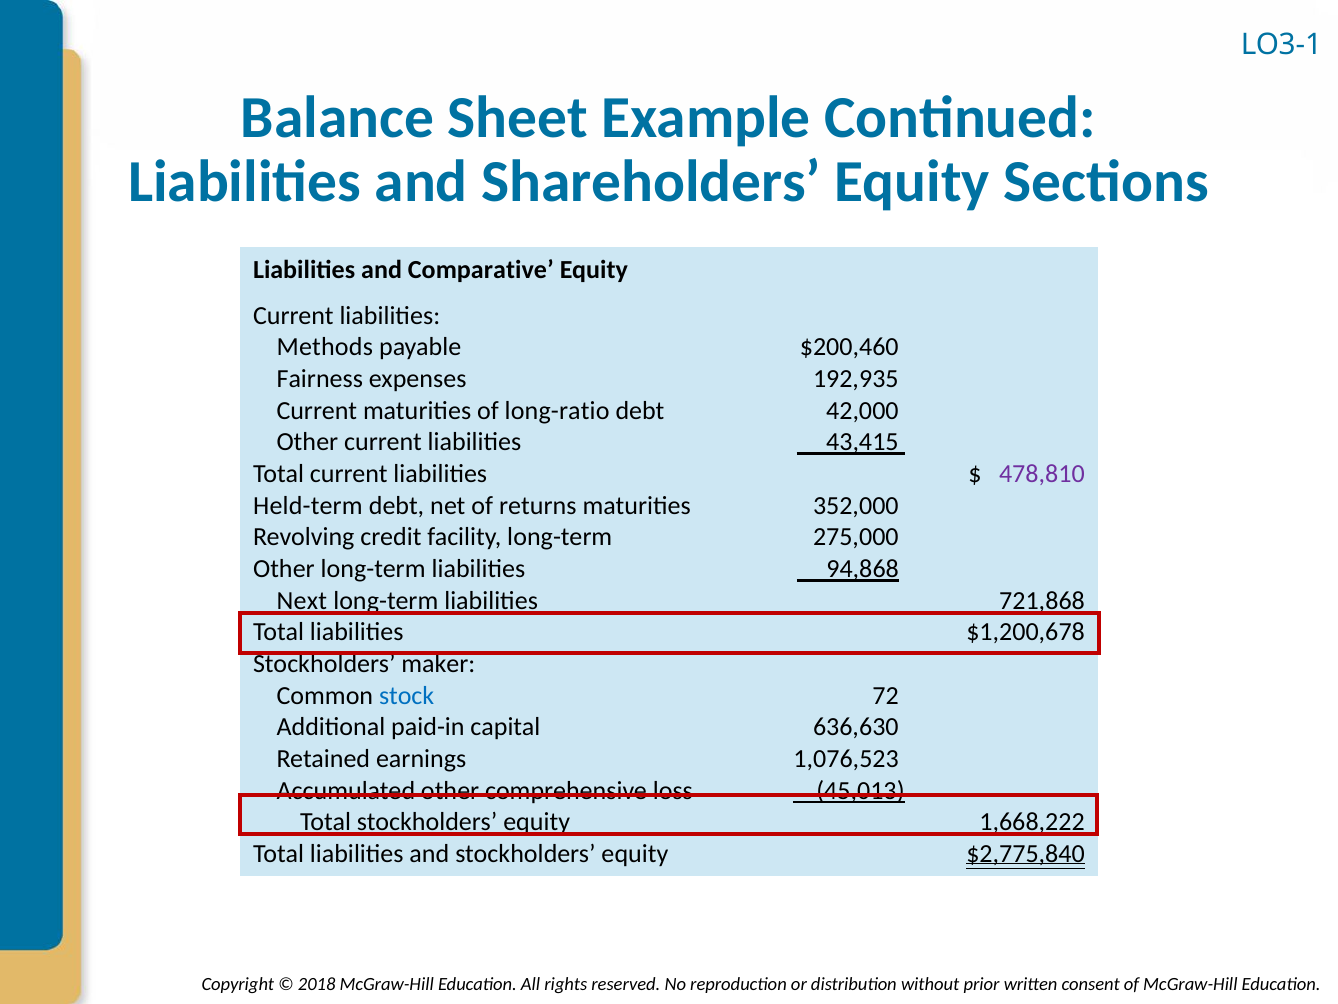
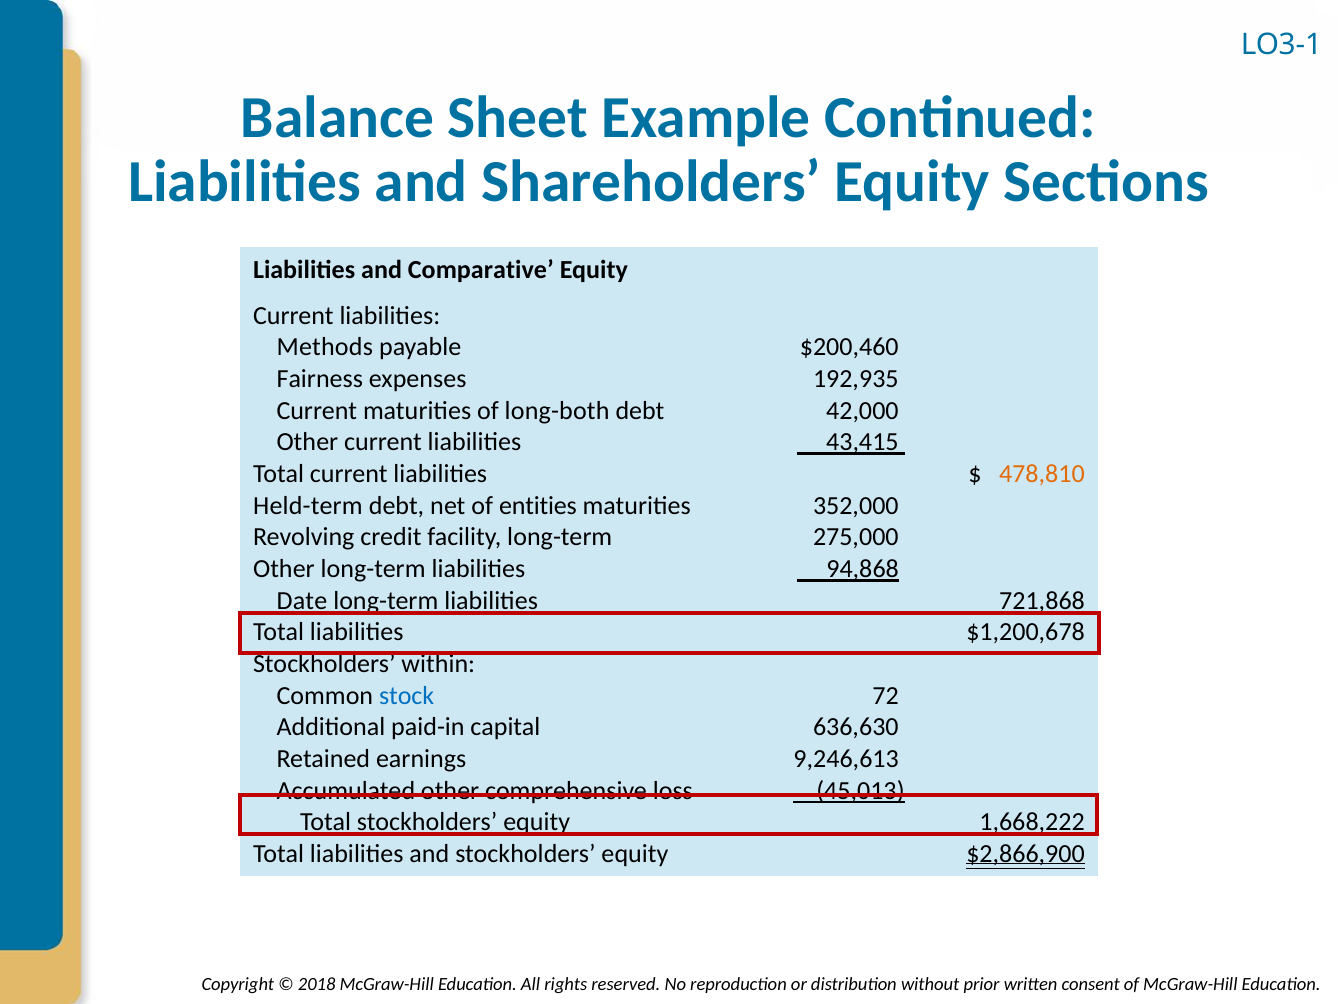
long-ratio: long-ratio -> long-both
478,810 colour: purple -> orange
returns: returns -> entities
Next: Next -> Date
maker: maker -> within
1,076,523: 1,076,523 -> 9,246,613
$2,775,840: $2,775,840 -> $2,866,900
